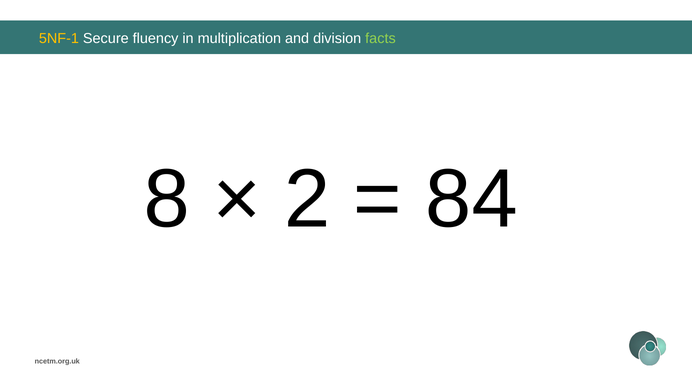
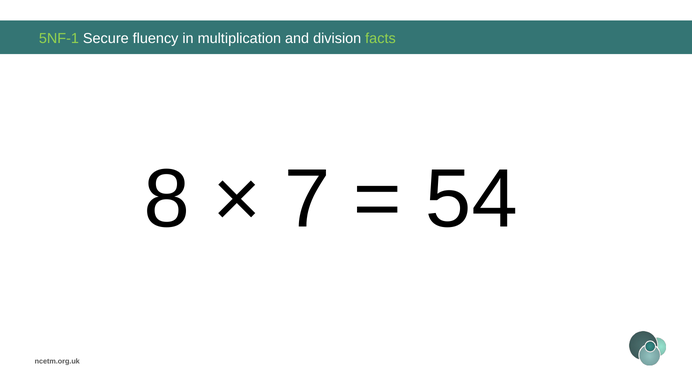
5NF-1 colour: yellow -> light green
2: 2 -> 7
84: 84 -> 54
